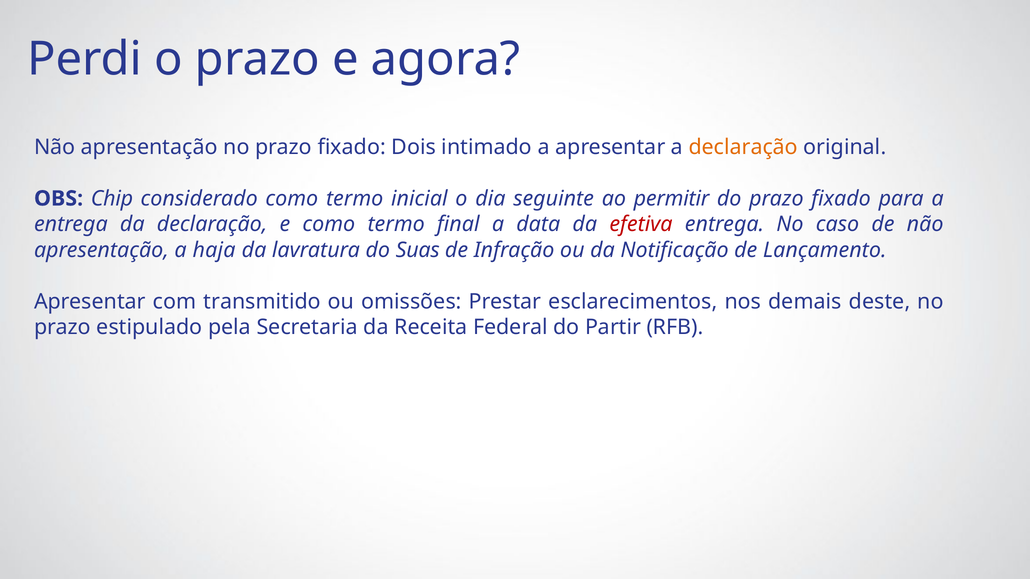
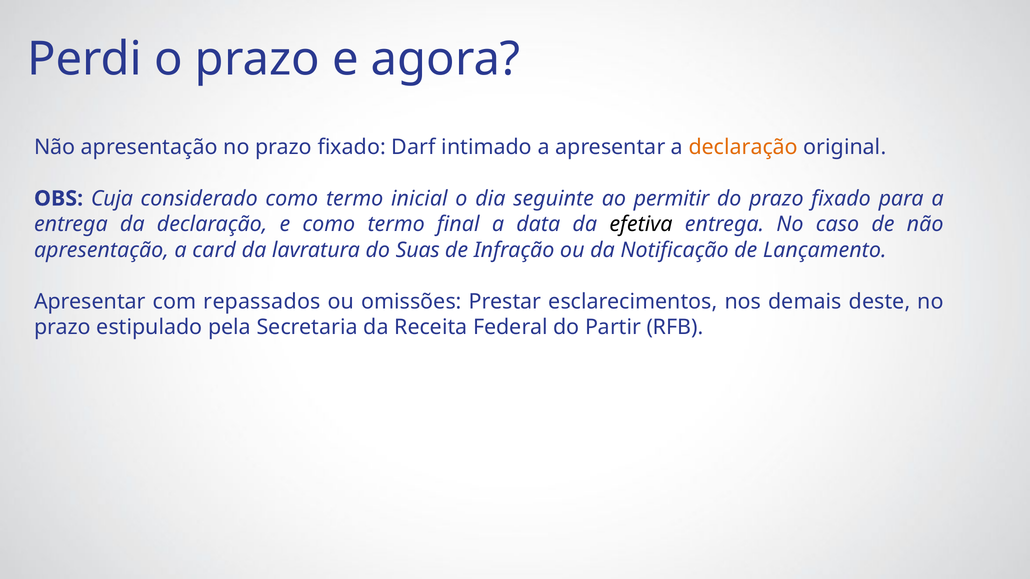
Dois: Dois -> Darf
Chip: Chip -> Cuja
efetiva colour: red -> black
haja: haja -> card
transmitido: transmitido -> repassados
